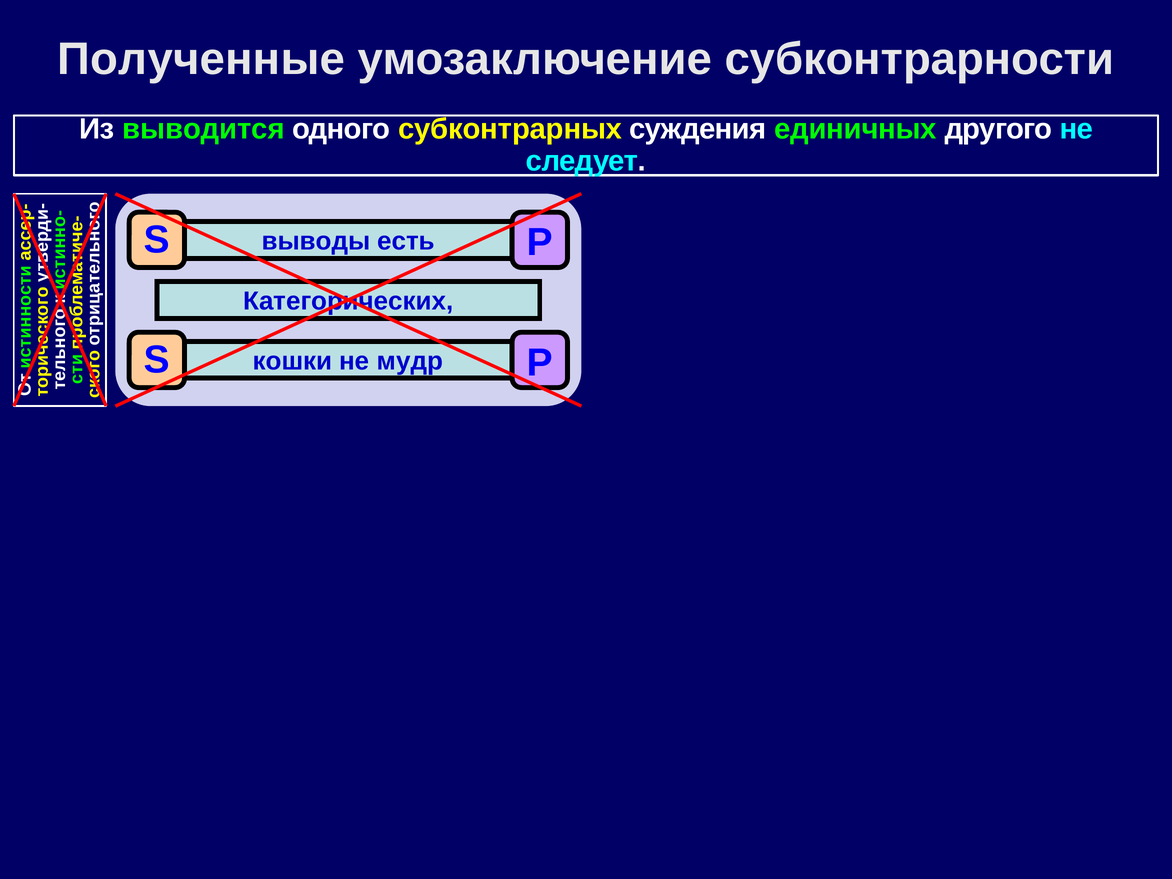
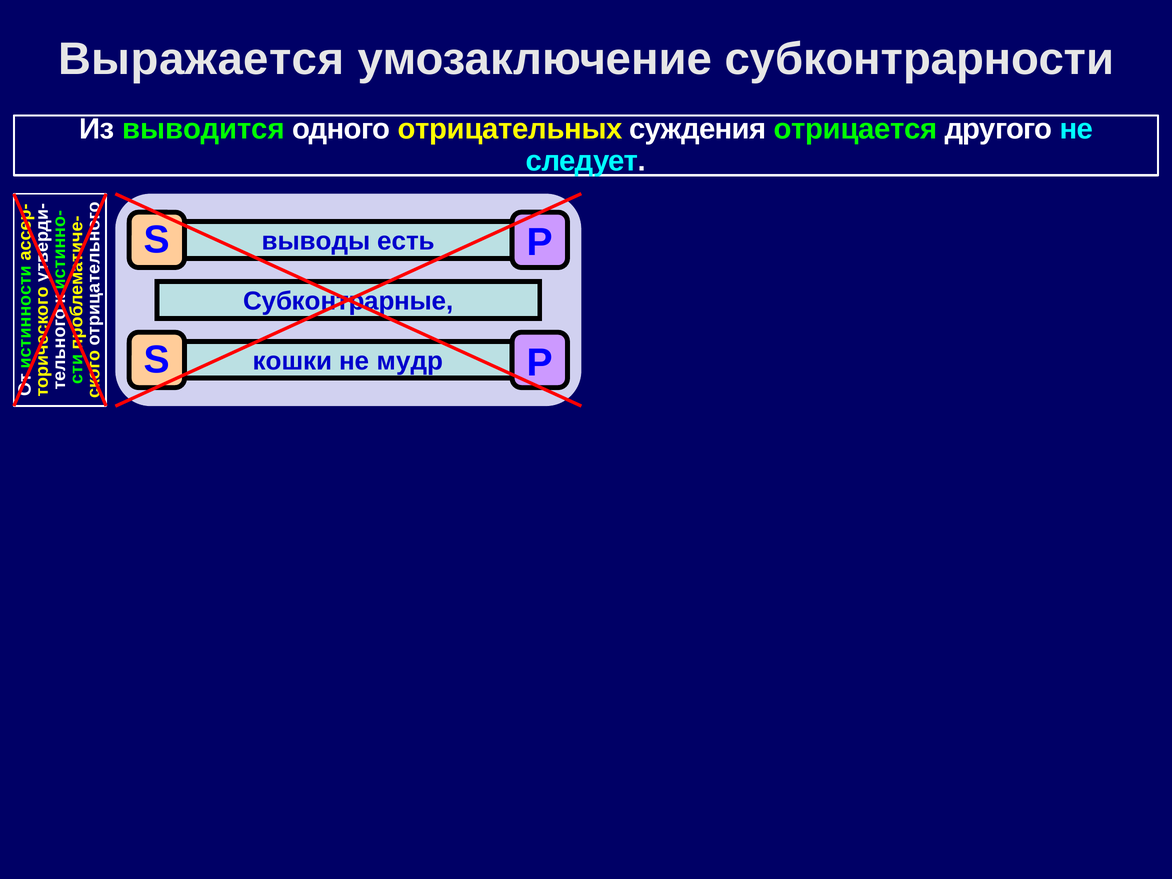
Полученные: Полученные -> Выражается
субконтрарных: субконтрарных -> отрицательных
единичных: единичных -> отрицается
Категорических: Категорических -> Субконтрарные
